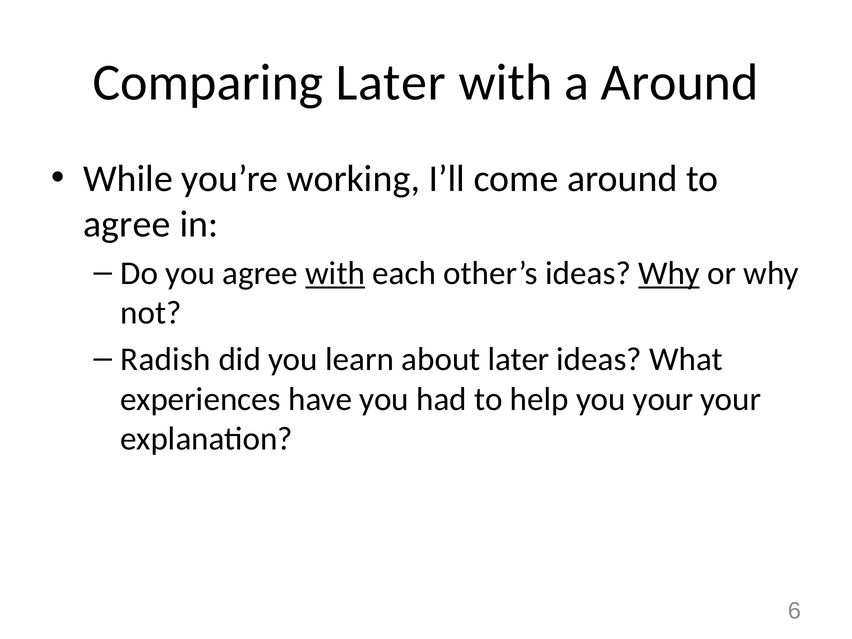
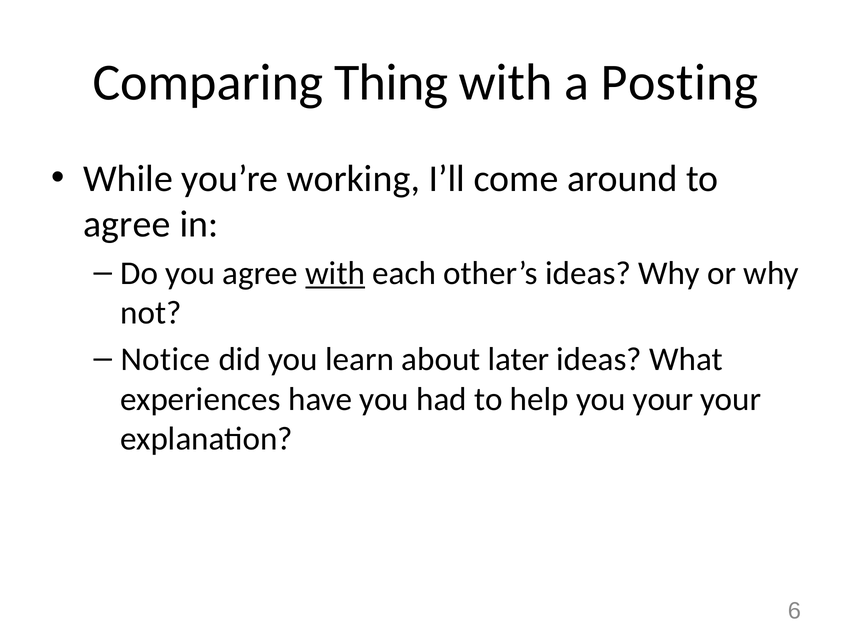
Comparing Later: Later -> Thing
a Around: Around -> Posting
Why at (669, 273) underline: present -> none
Radish: Radish -> Notice
